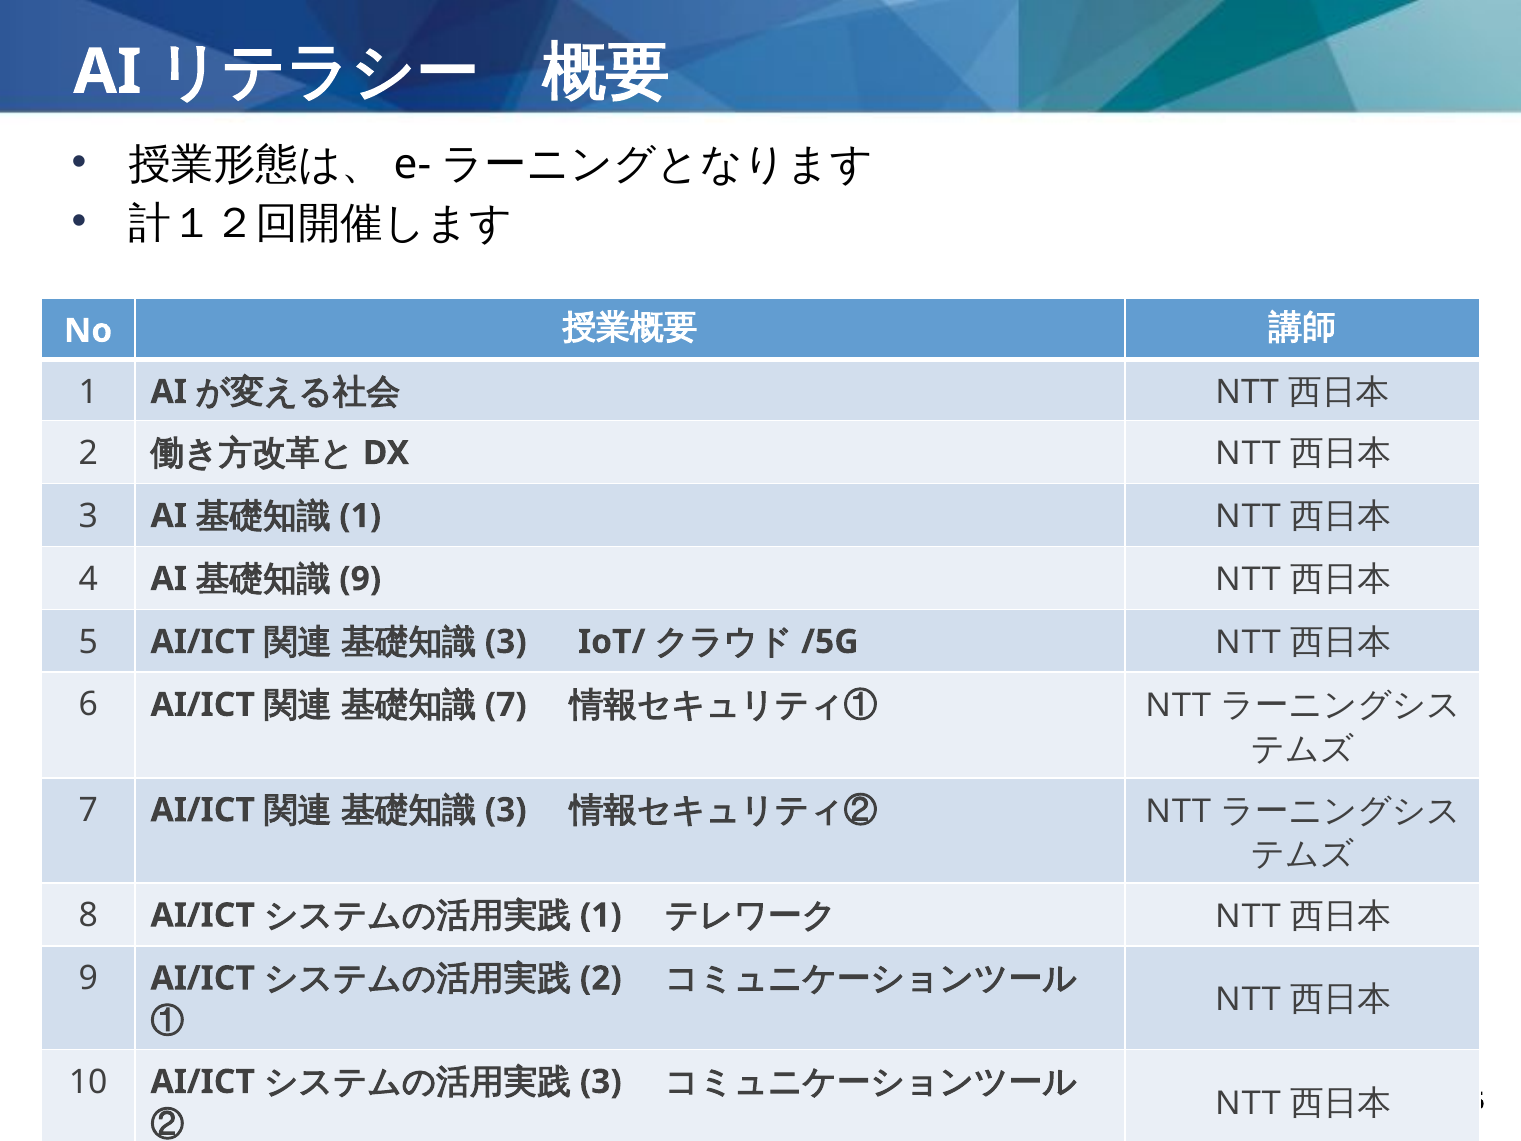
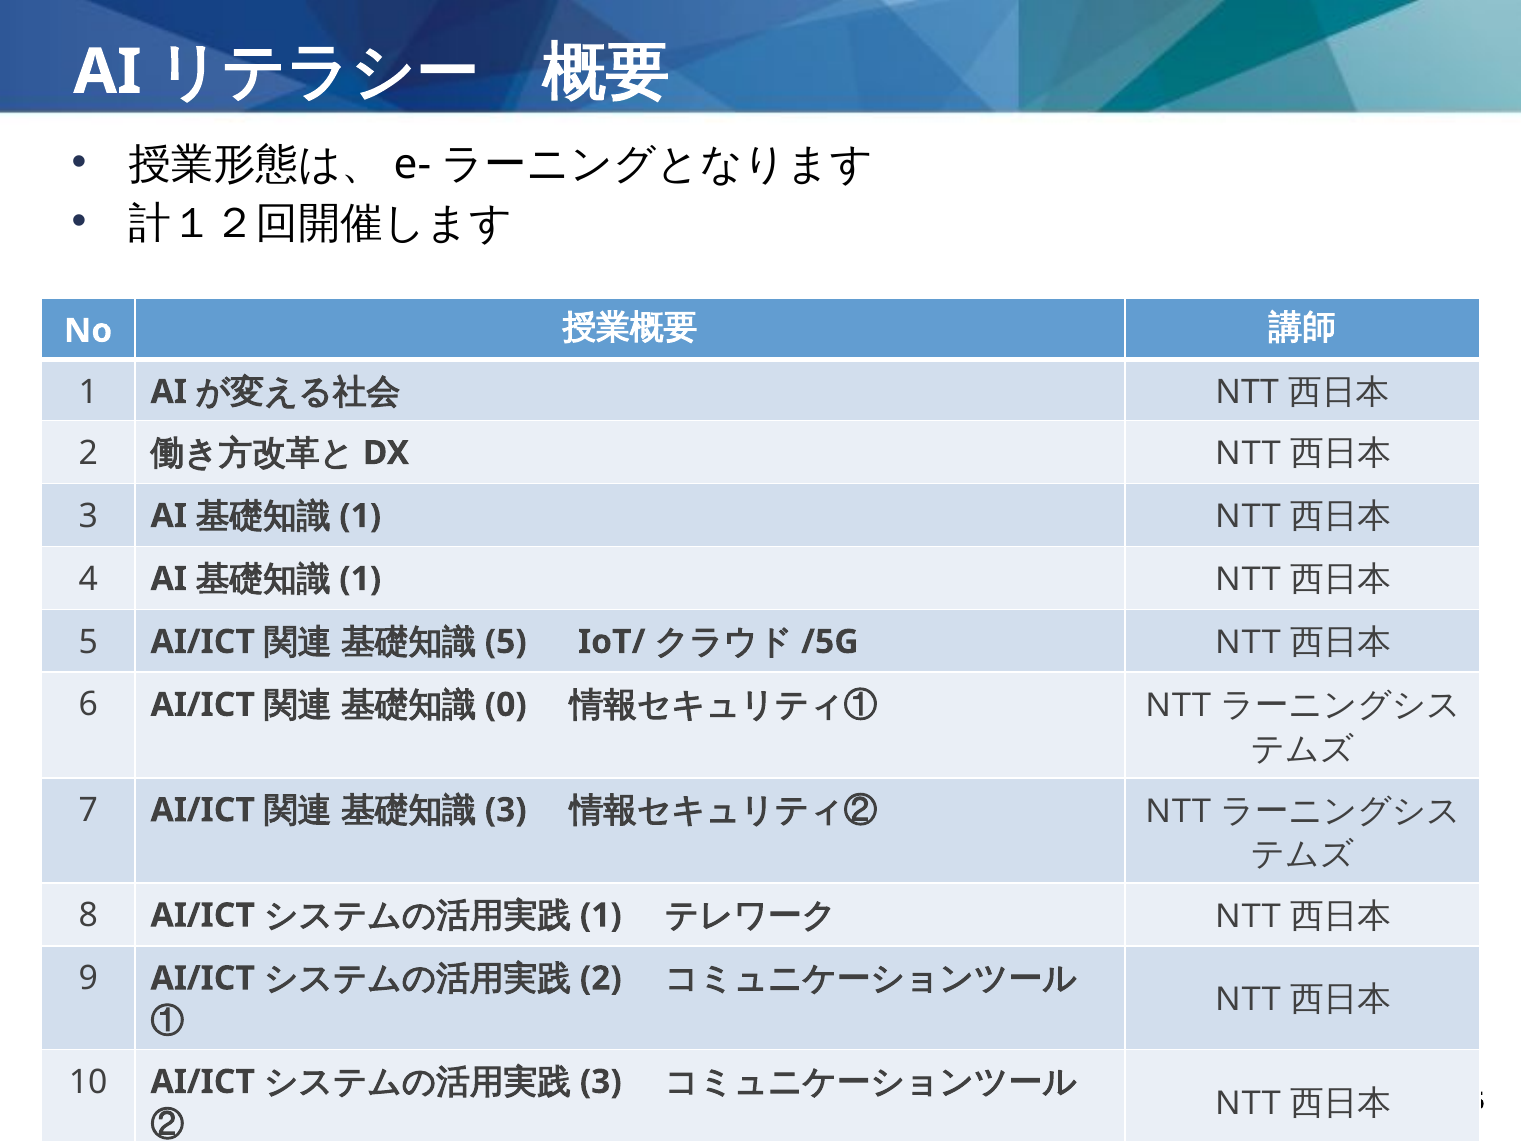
9 at (360, 579): 9 -> 1
3 at (506, 642): 3 -> 5
7 at (506, 705): 7 -> 0
